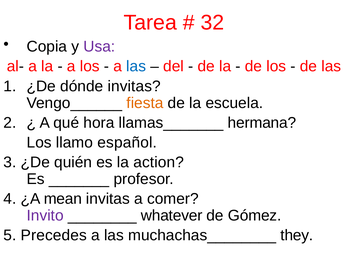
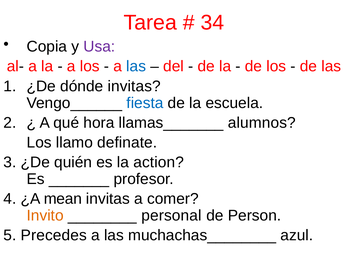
32: 32 -> 34
fiesta colour: orange -> blue
hermana: hermana -> alumnos
español: español -> definate
Invito colour: purple -> orange
whatever: whatever -> personal
Gómez: Gómez -> Person
they: they -> azul
